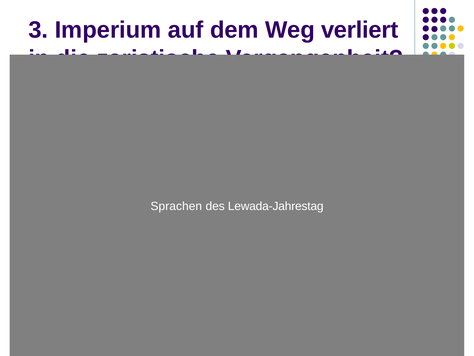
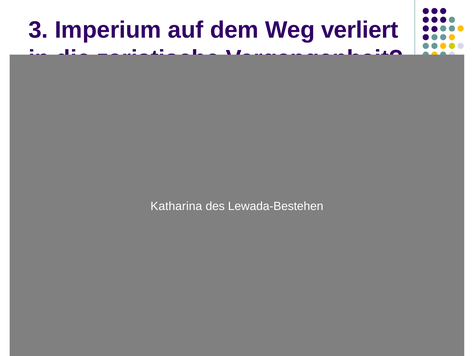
Sprachen: Sprachen -> Katharina
Lewada-Jahrestag: Lewada-Jahrestag -> Lewada-Bestehen
